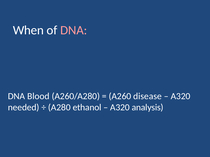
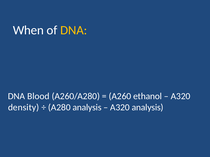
DNA at (74, 30) colour: pink -> yellow
disease: disease -> ethanol
needed: needed -> density
A280 ethanol: ethanol -> analysis
